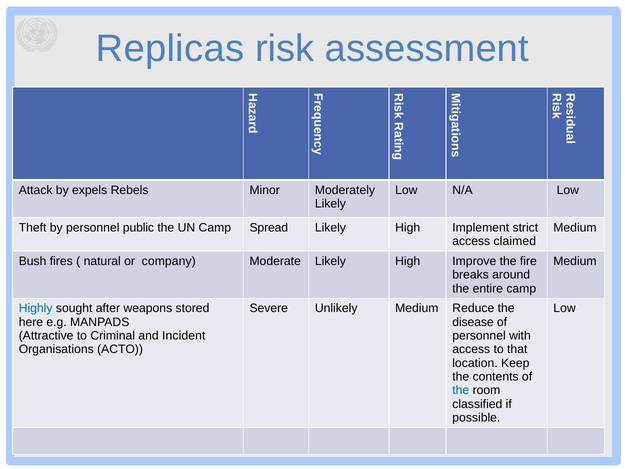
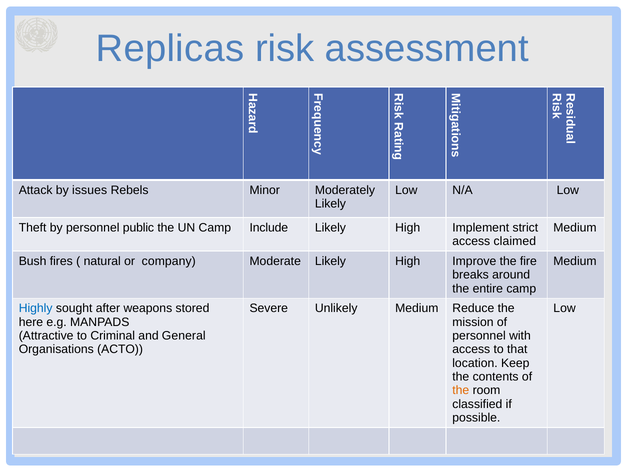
expels: expels -> issues
Spread: Spread -> Include
disease: disease -> mission
Incident: Incident -> General
the at (461, 390) colour: blue -> orange
